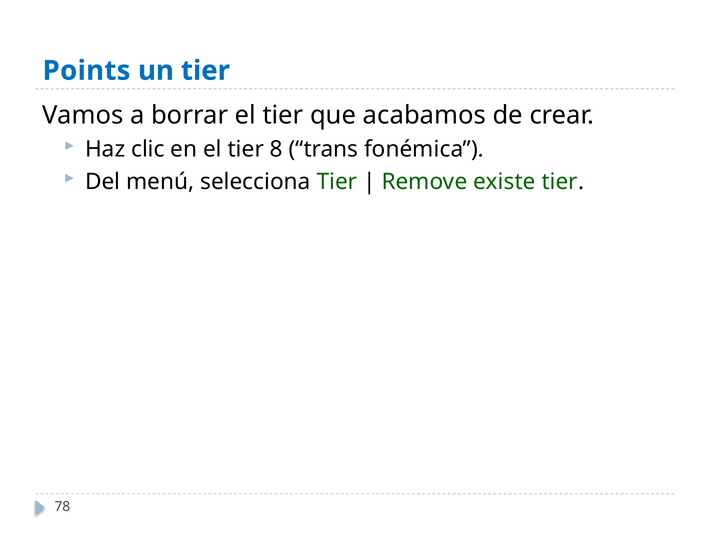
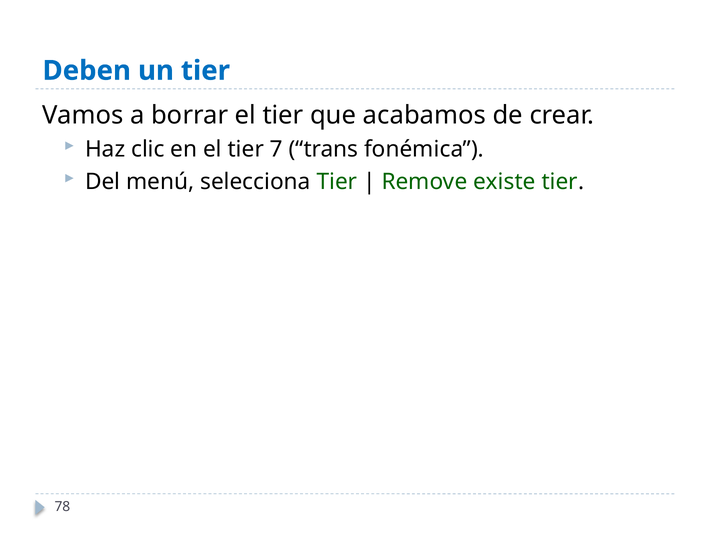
Points: Points -> Deben
8: 8 -> 7
